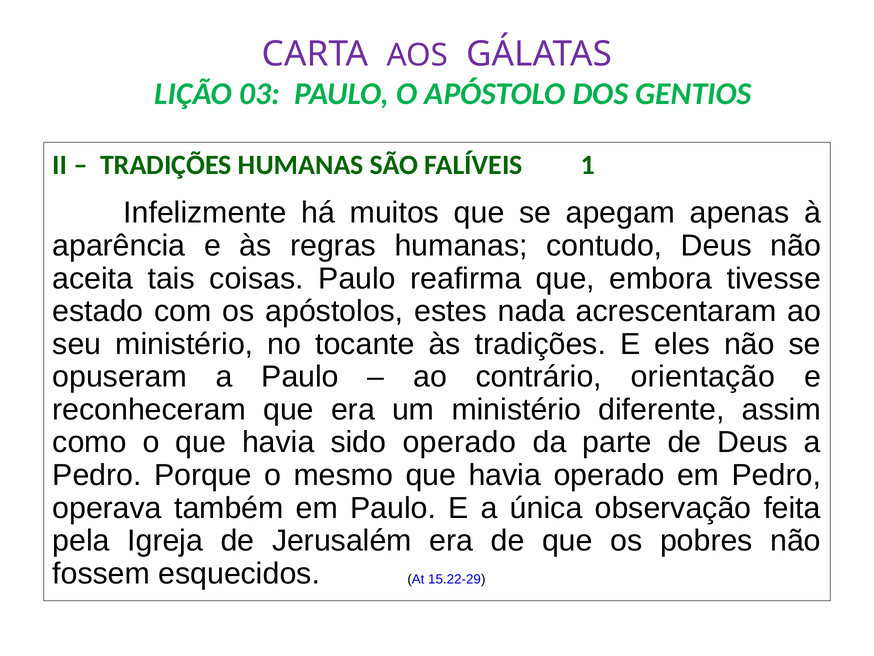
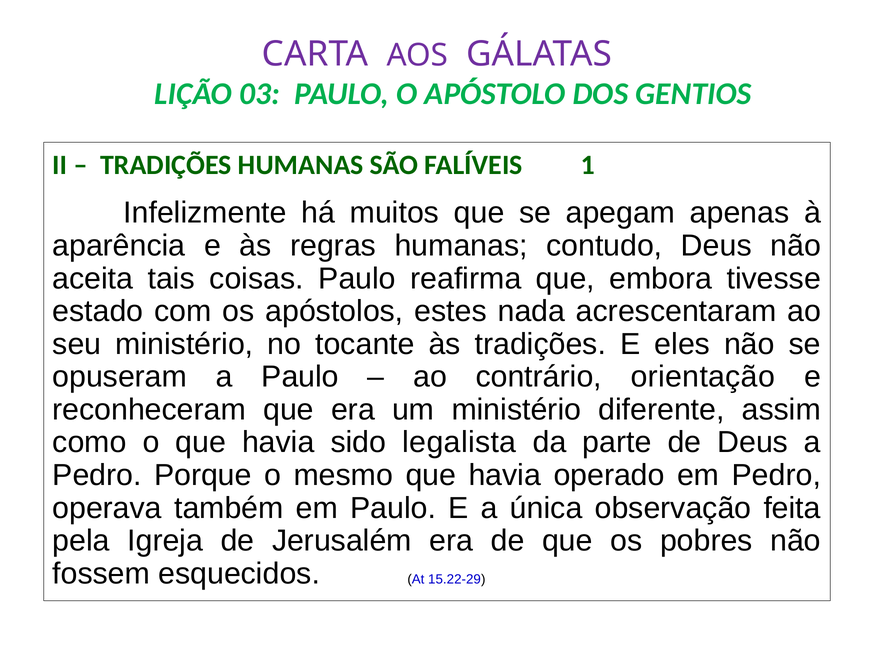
sido operado: operado -> legalista
